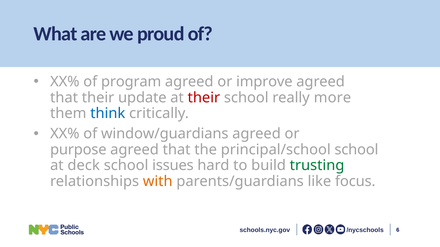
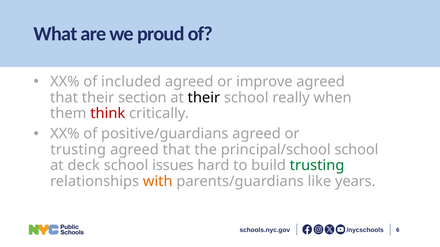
program: program -> included
update: update -> section
their at (204, 98) colour: red -> black
more: more -> when
think colour: blue -> red
window/guardians: window/guardians -> positive/guardians
purpose at (78, 150): purpose -> trusting
focus: focus -> years
